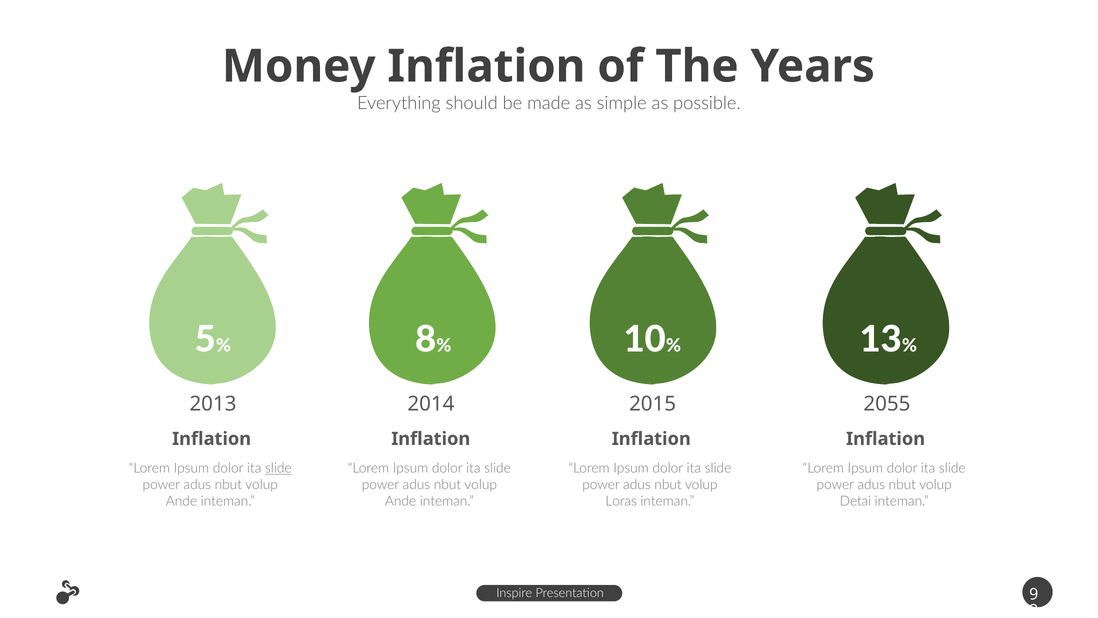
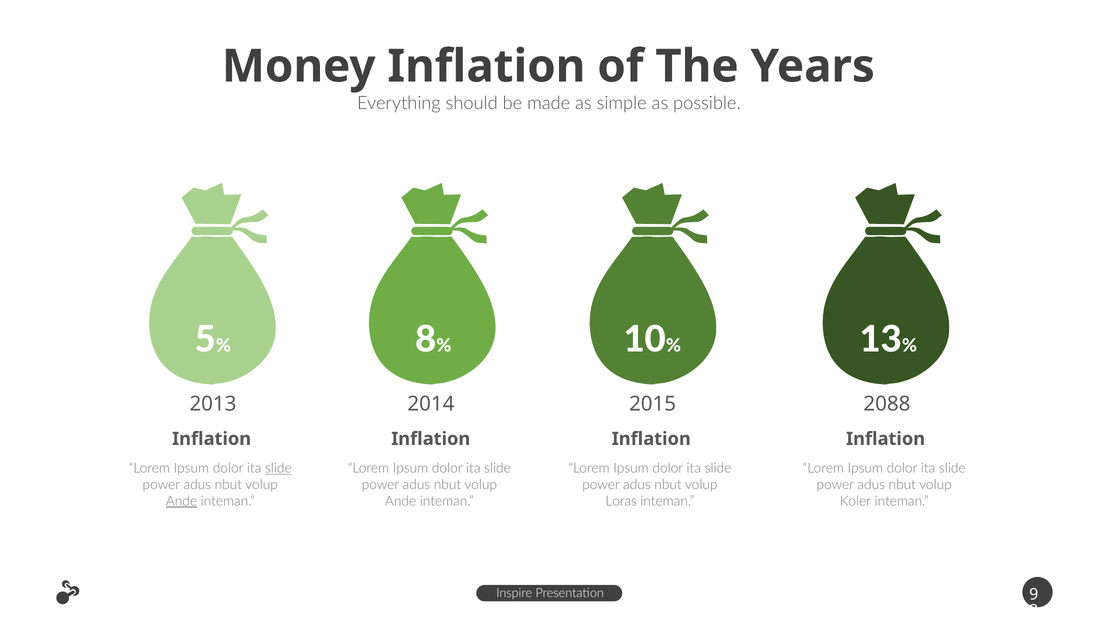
2055: 2055 -> 2088
Ande at (181, 501) underline: none -> present
Detai: Detai -> Koler
